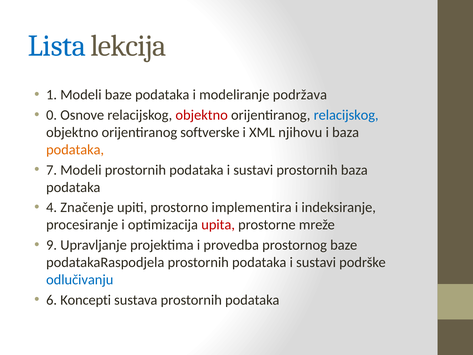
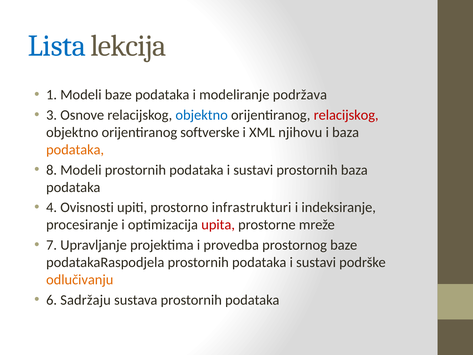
0: 0 -> 3
objektno at (202, 115) colour: red -> blue
relacijskog at (346, 115) colour: blue -> red
7: 7 -> 8
Značenje: Značenje -> Ovisnosti
implementira: implementira -> infrastrukturi
9: 9 -> 7
odlučivanju colour: blue -> orange
Koncepti: Koncepti -> Sadržaju
